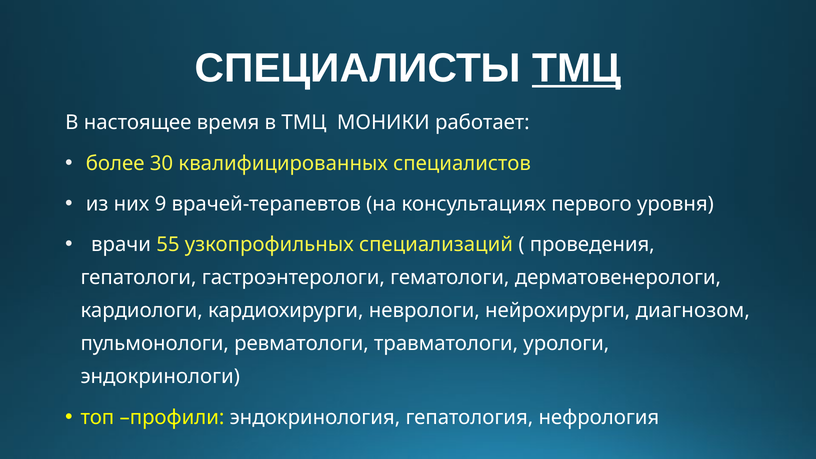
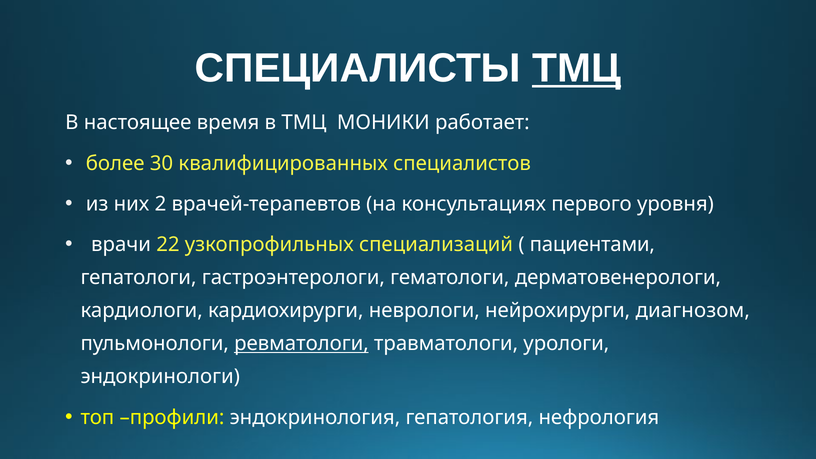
9: 9 -> 2
55: 55 -> 22
проведения: проведения -> пациентами
ревматологи underline: none -> present
